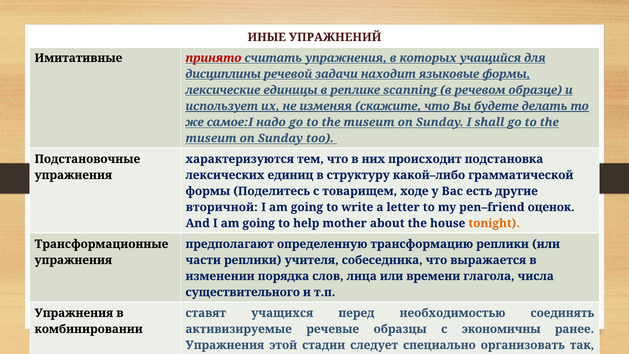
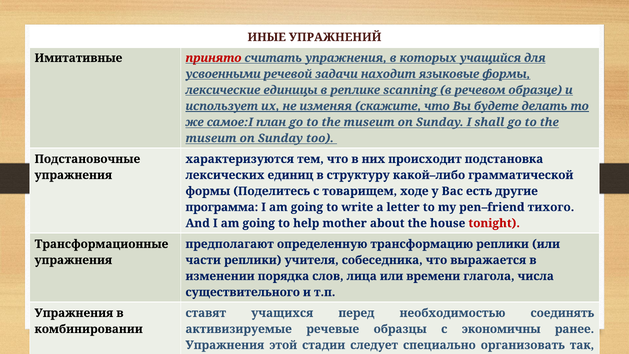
дисциплины: дисциплины -> усвоенными
надо: надо -> план
вторичной: вторичной -> программа
оценок: оценок -> тихого
tonight colour: orange -> red
